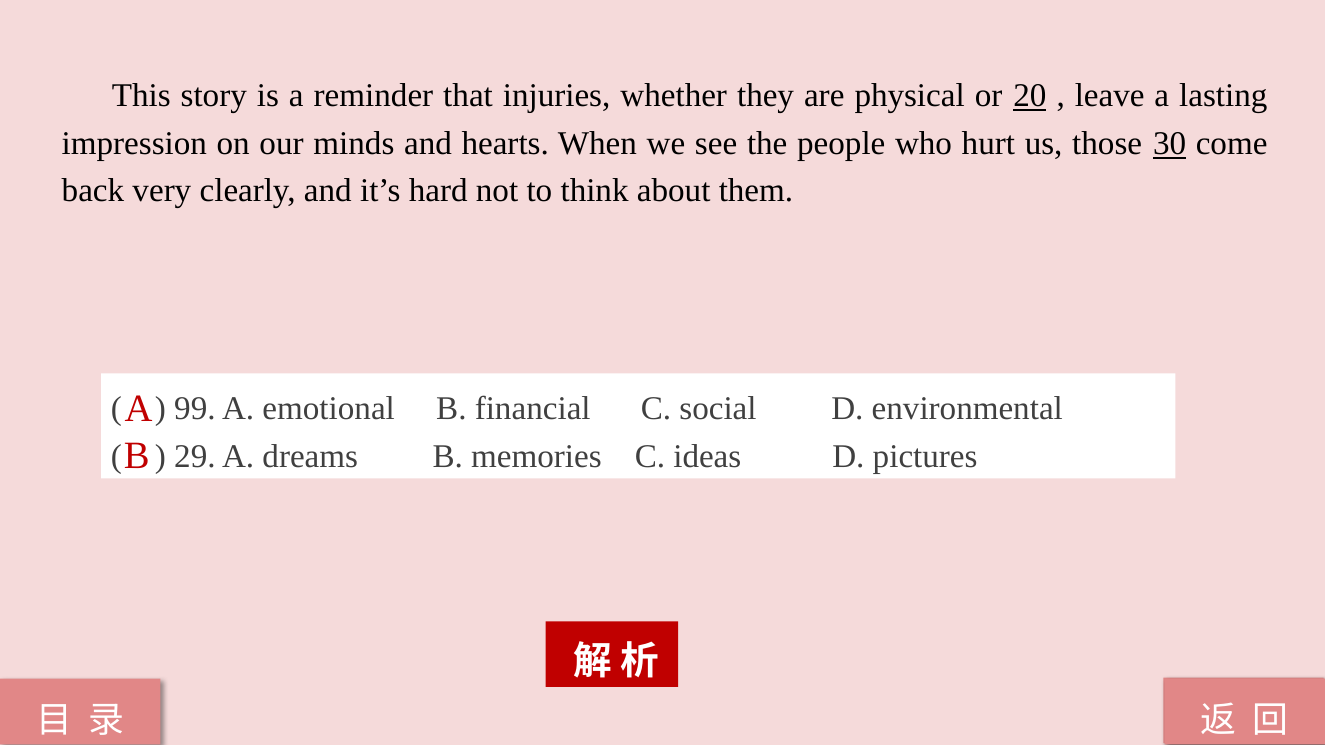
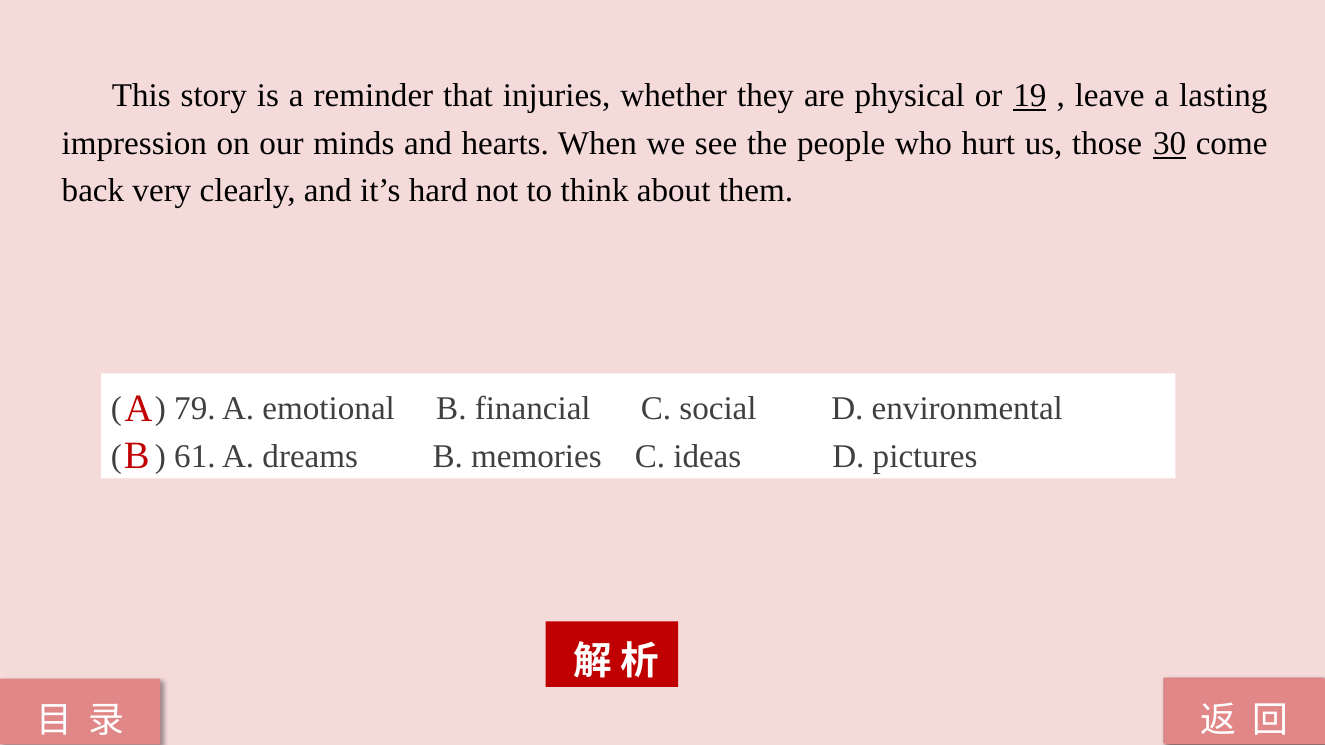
20: 20 -> 19
99: 99 -> 79
29: 29 -> 61
